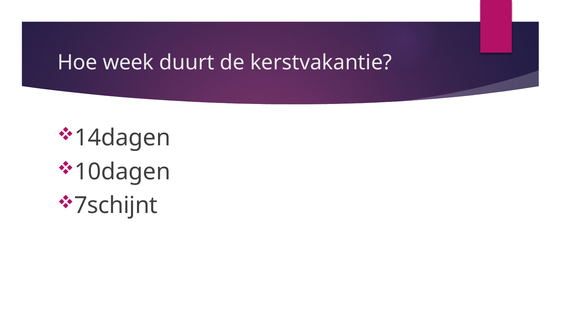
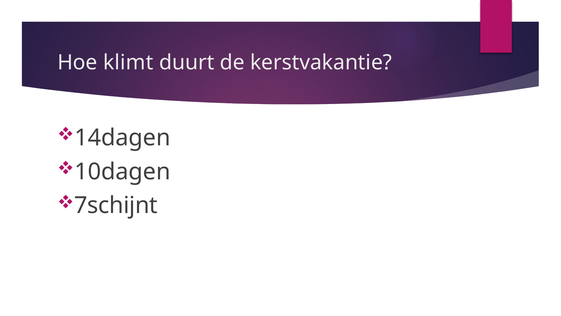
week: week -> klimt
